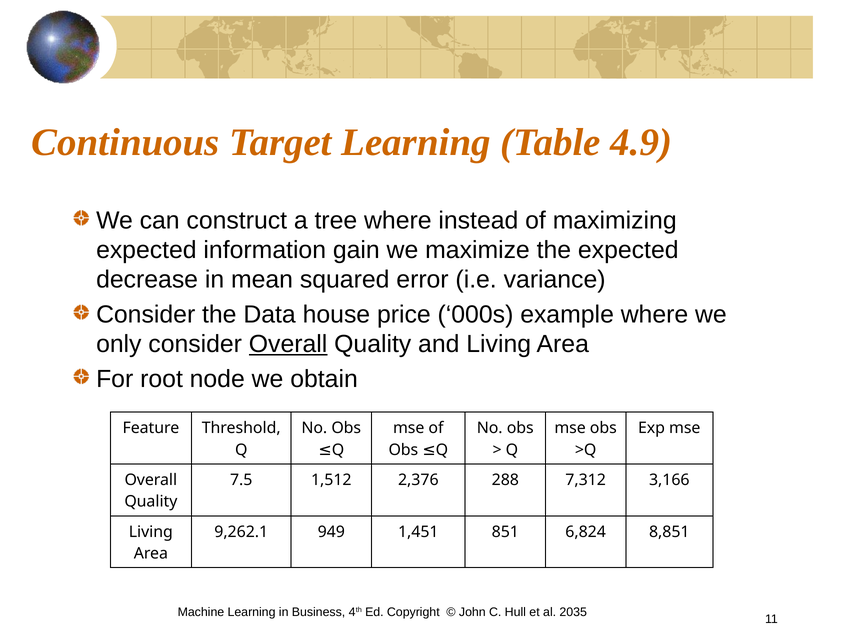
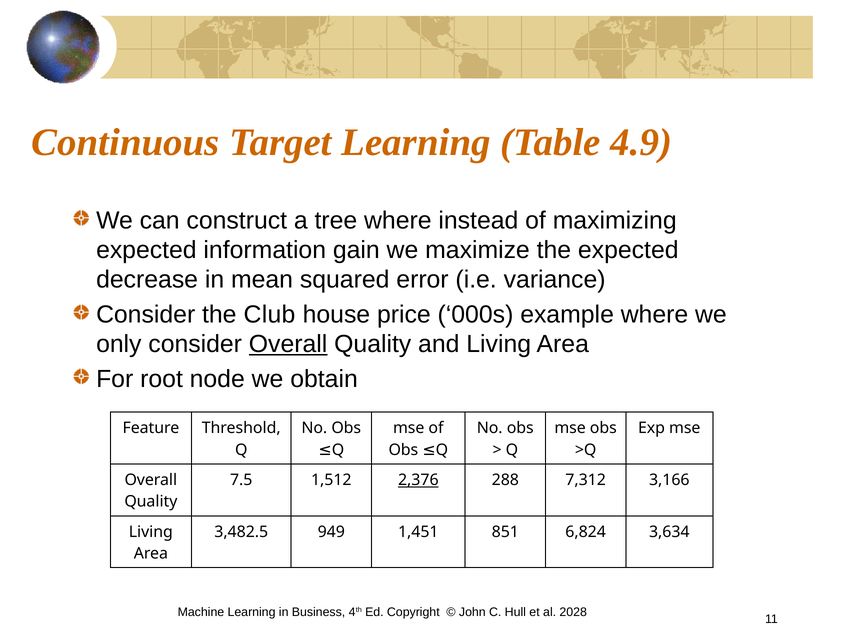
Data: Data -> Club
2,376 underline: none -> present
9,262.1: 9,262.1 -> 3,482.5
8,851: 8,851 -> 3,634
2035: 2035 -> 2028
